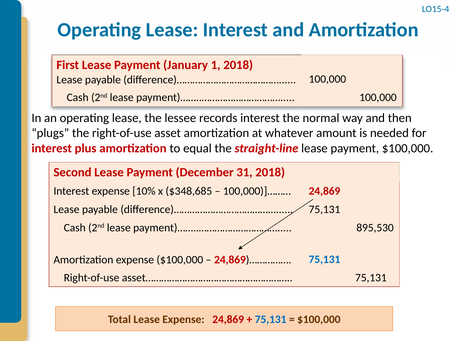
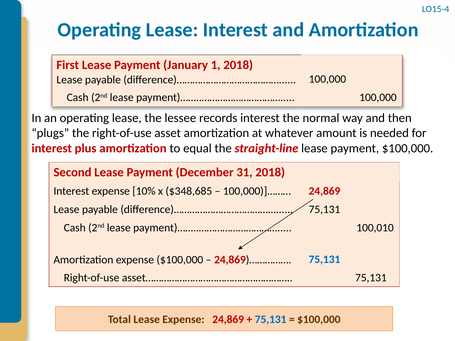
895,530: 895,530 -> 100,010
